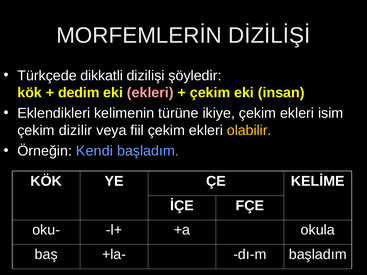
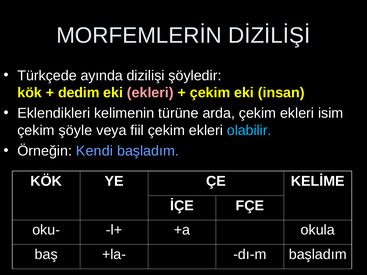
dikkatli: dikkatli -> ayında
ikiye: ikiye -> arda
dizilir: dizilir -> şöyle
olabilir colour: yellow -> light blue
